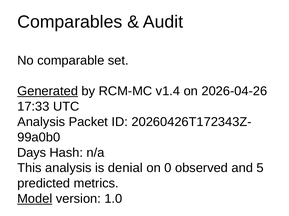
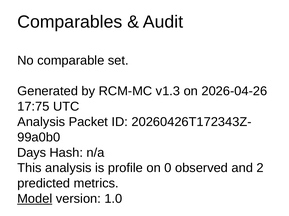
Generated underline: present -> none
v1.4: v1.4 -> v1.3
17:33: 17:33 -> 17:75
denial: denial -> profile
5: 5 -> 2
